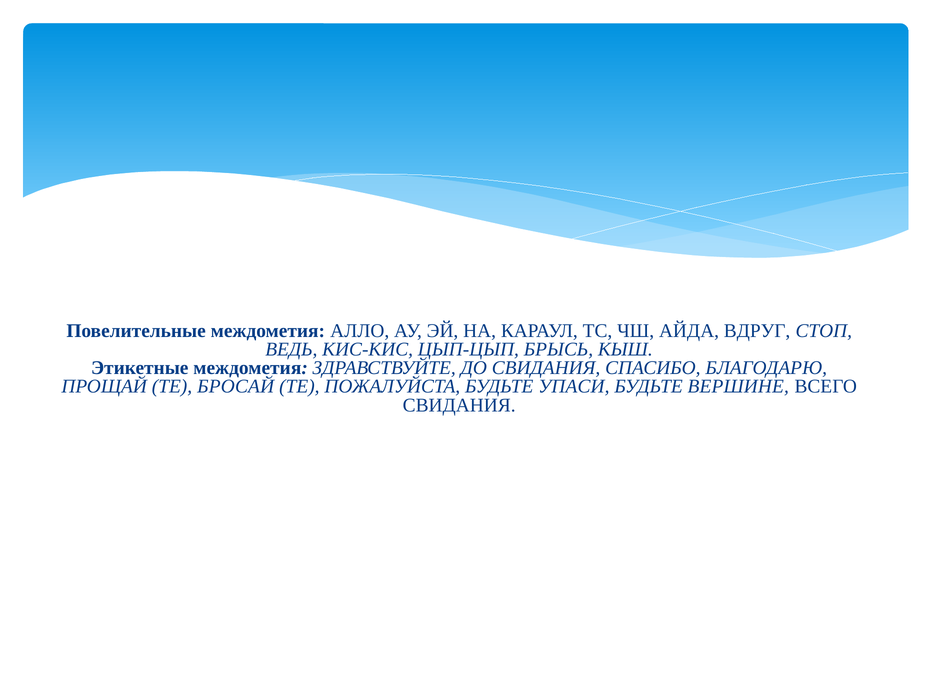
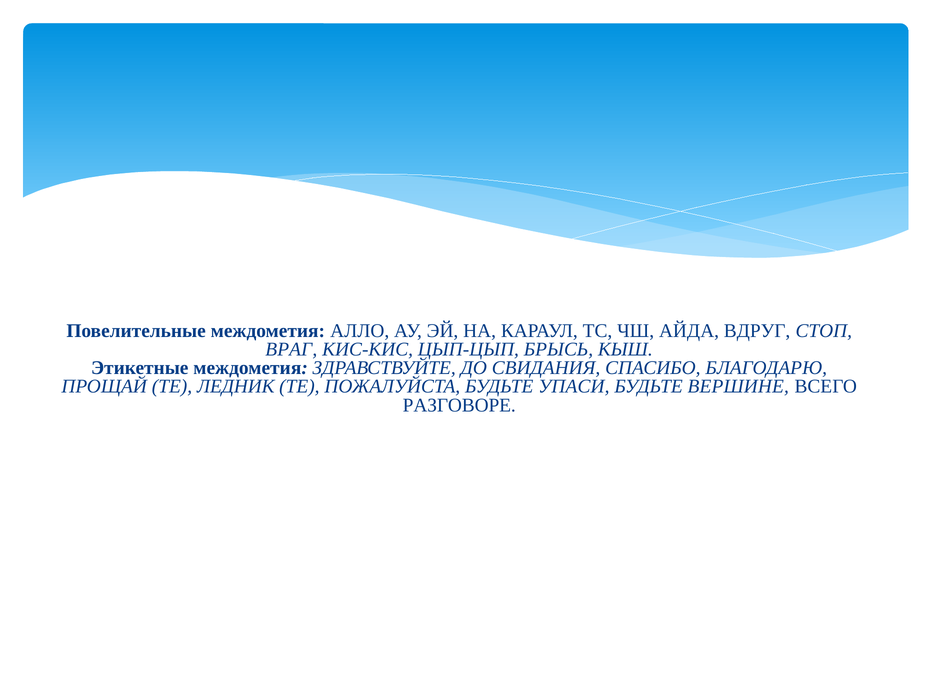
ВЕДЬ: ВЕДЬ -> ВРАГ
БРОСАЙ: БРОСАЙ -> ЛЕДНИК
СВИДАНИЯ at (459, 405): СВИДАНИЯ -> РАЗГОВОРЕ
